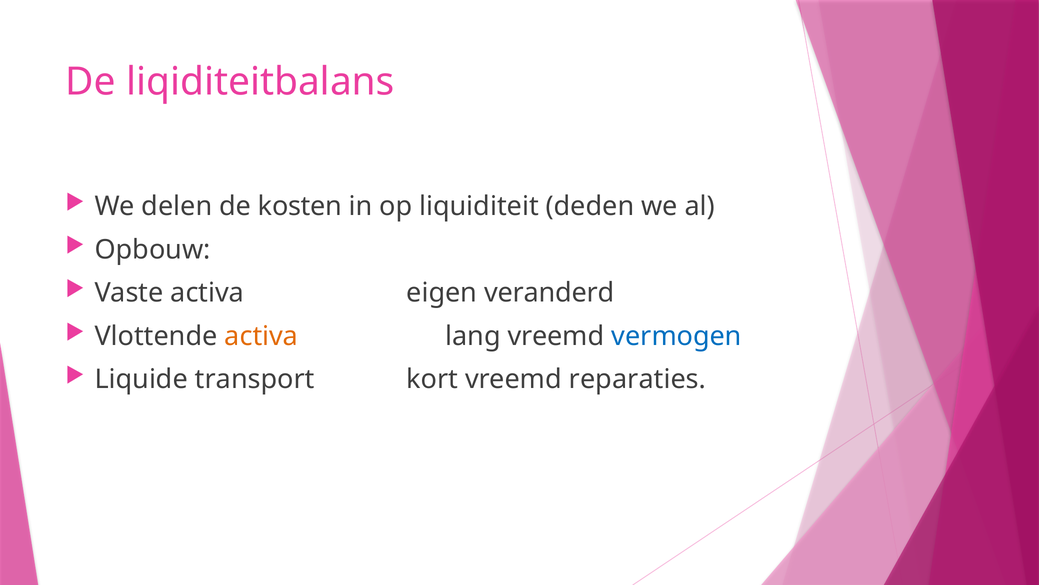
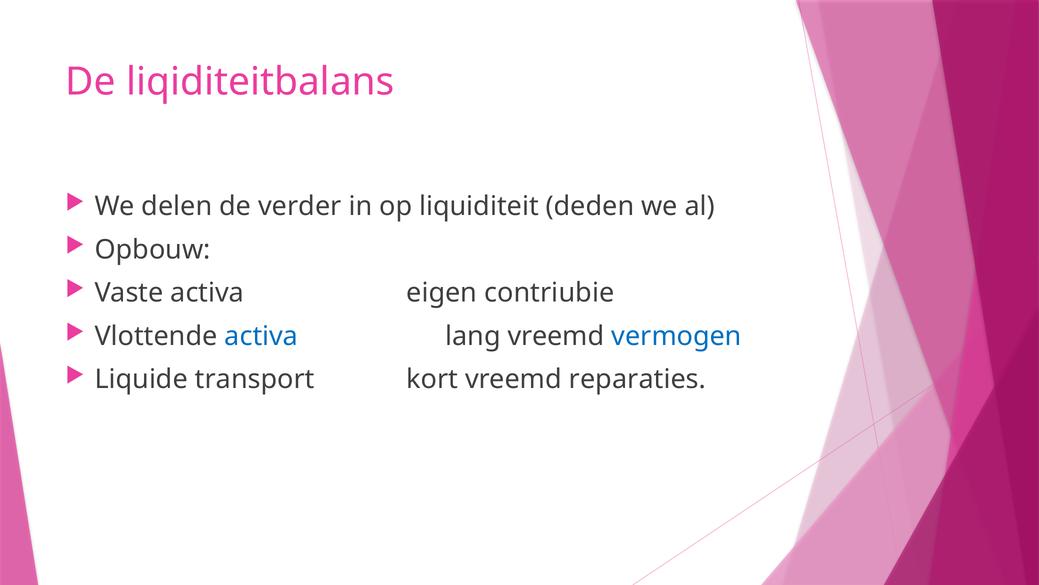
kosten: kosten -> verder
veranderd: veranderd -> contriubie
activa at (261, 336) colour: orange -> blue
